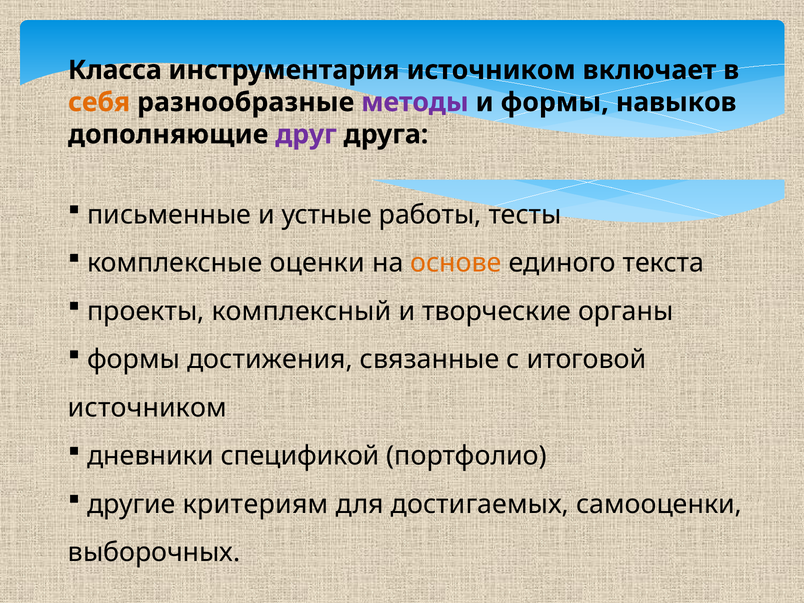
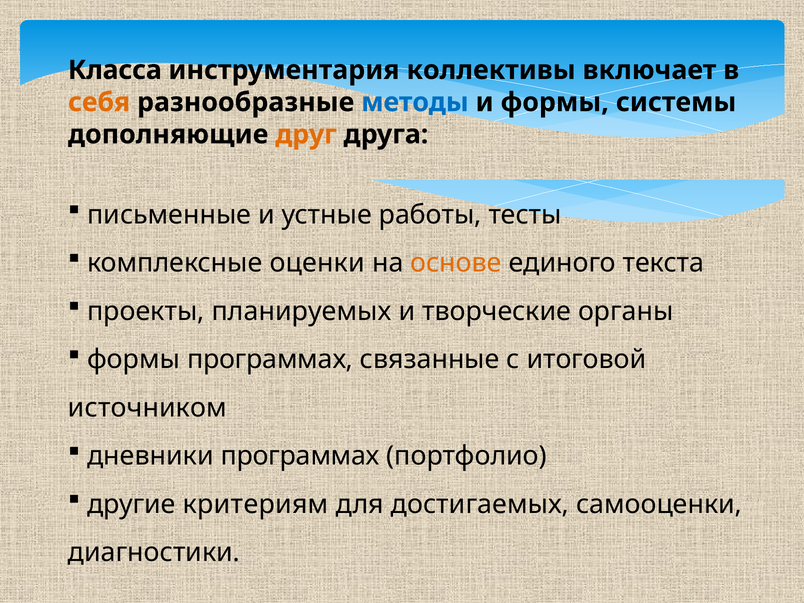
инструментария источником: источником -> коллективы
методы colour: purple -> blue
навыков: навыков -> системы
друг colour: purple -> orange
комплексный: комплексный -> планируемых
формы достижения: достижения -> программах
дневники спецификой: спецификой -> программах
выборочных: выборочных -> диагностики
